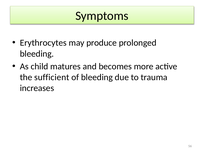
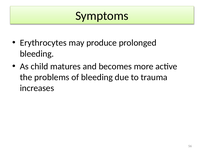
sufficient: sufficient -> problems
